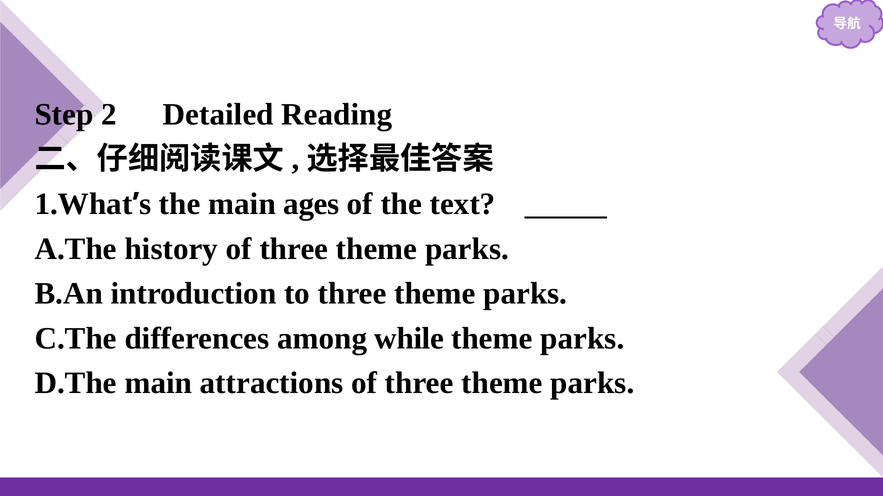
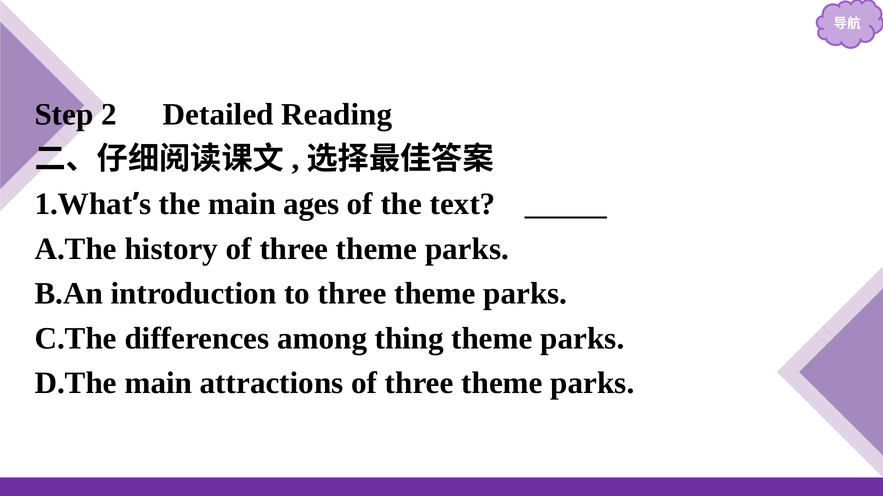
while: while -> thing
